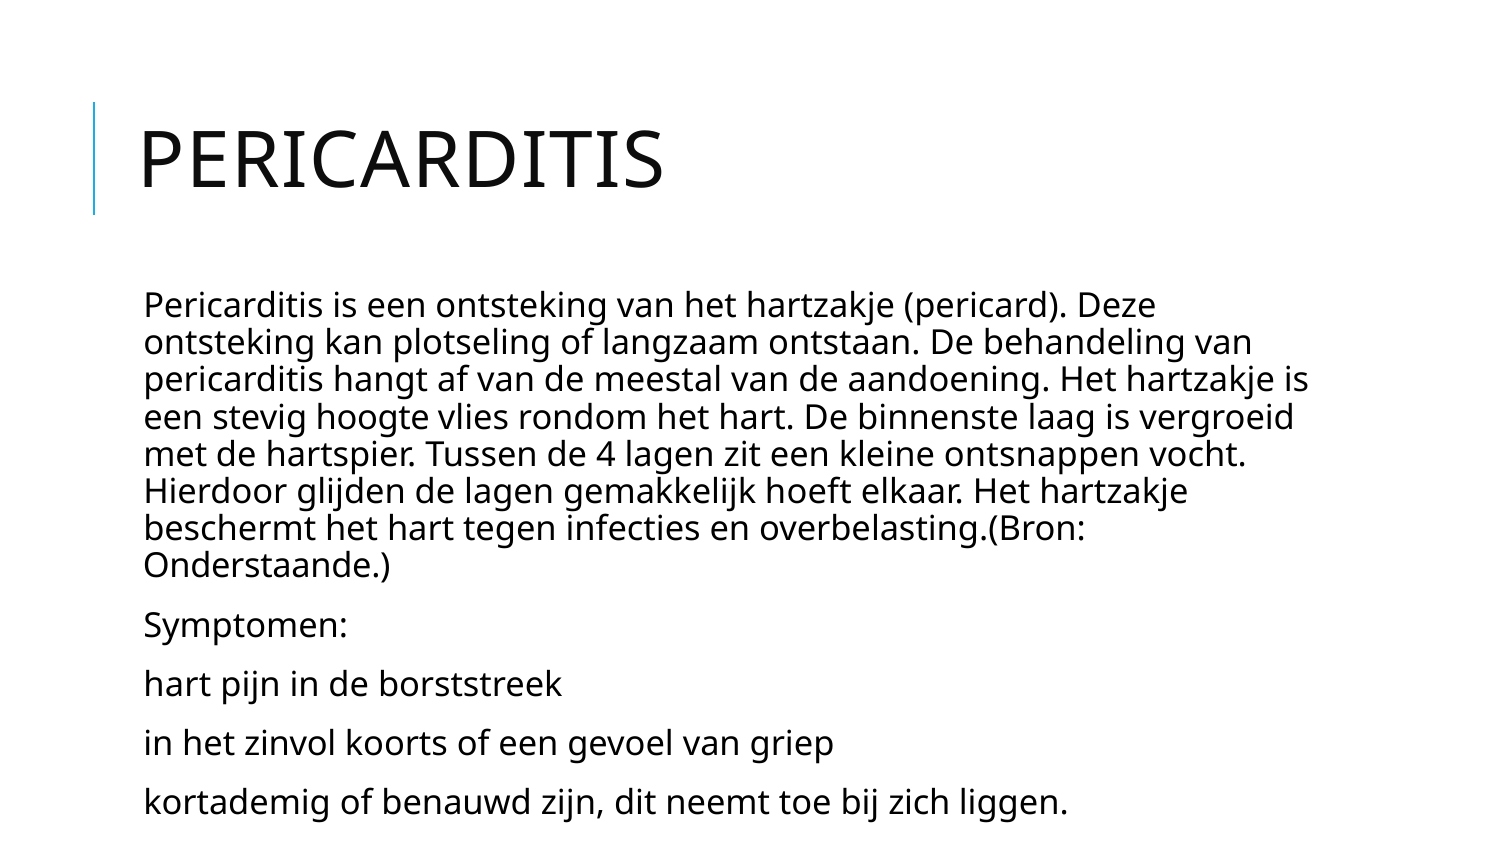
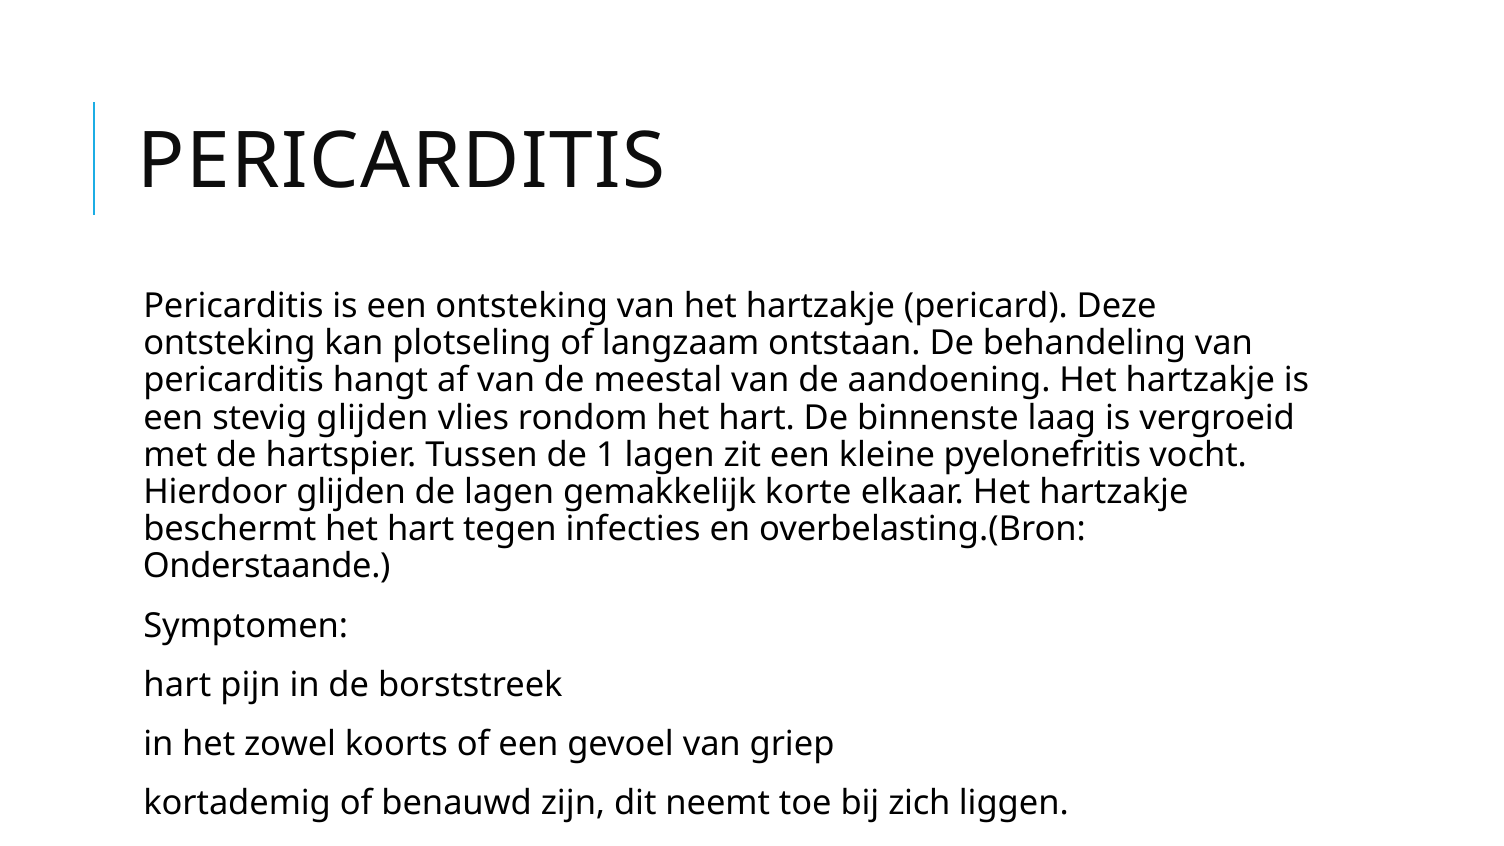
stevig hoogte: hoogte -> glijden
4: 4 -> 1
ontsnappen: ontsnappen -> pyelonefritis
hoeft: hoeft -> korte
zinvol: zinvol -> zowel
